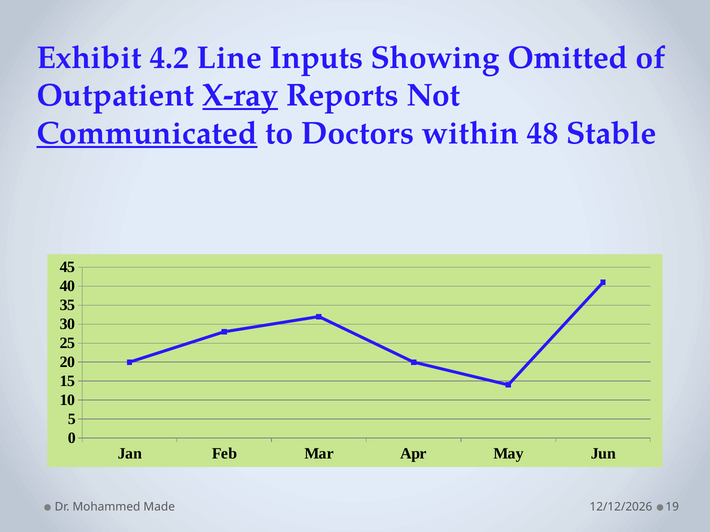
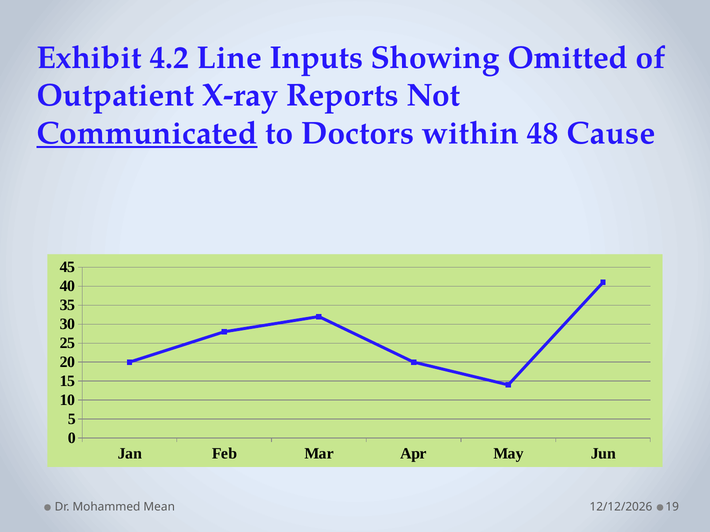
X-ray underline: present -> none
Stable: Stable -> Cause
Made: Made -> Mean
